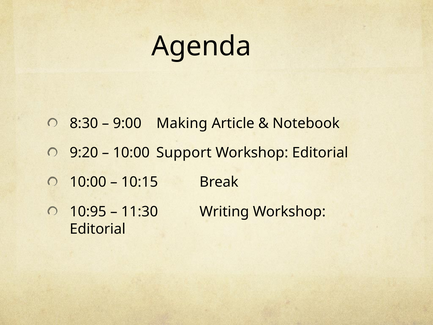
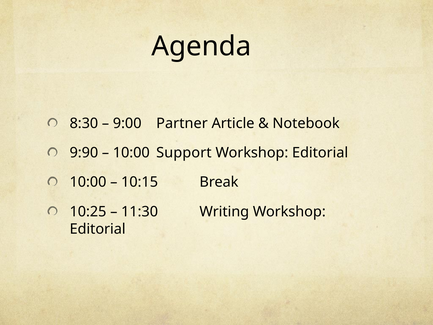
Making: Making -> Partner
9:20: 9:20 -> 9:90
10:95: 10:95 -> 10:25
